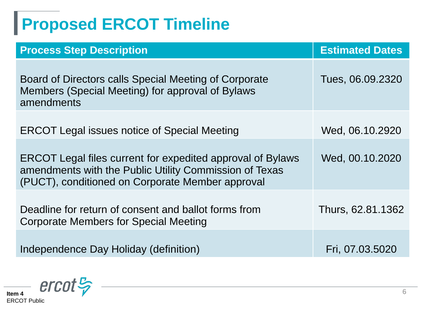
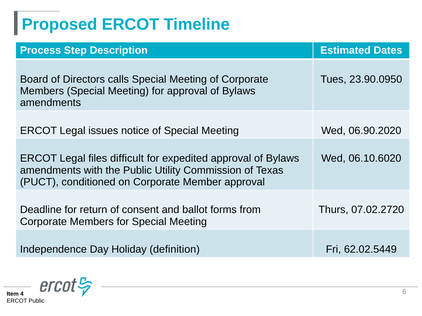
06.09.2320: 06.09.2320 -> 23.90.0950
06.10.2920: 06.10.2920 -> 06.90.2020
current: current -> difficult
00.10.2020: 00.10.2020 -> 06.10.6020
62.81.1362: 62.81.1362 -> 07.02.2720
07.03.5020: 07.03.5020 -> 62.02.5449
